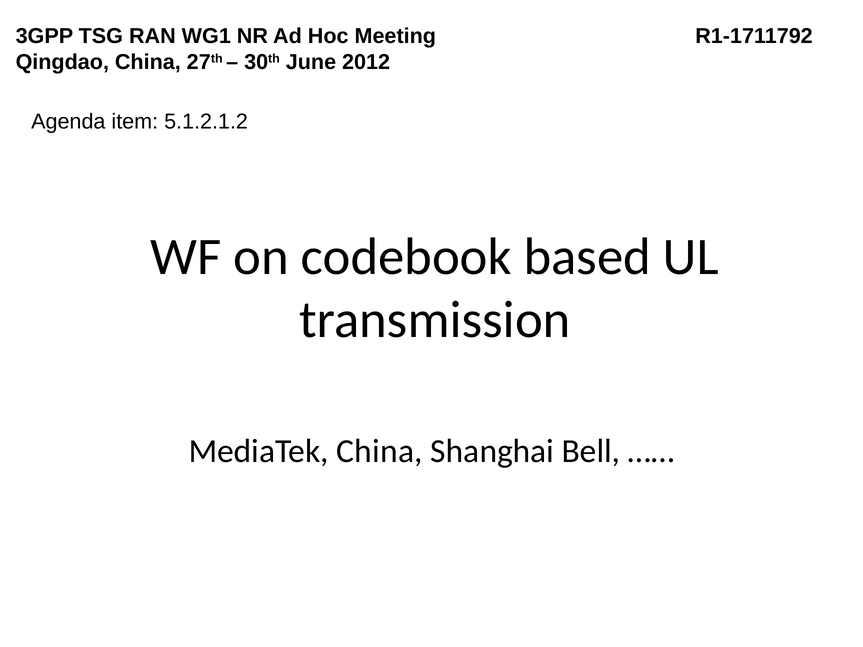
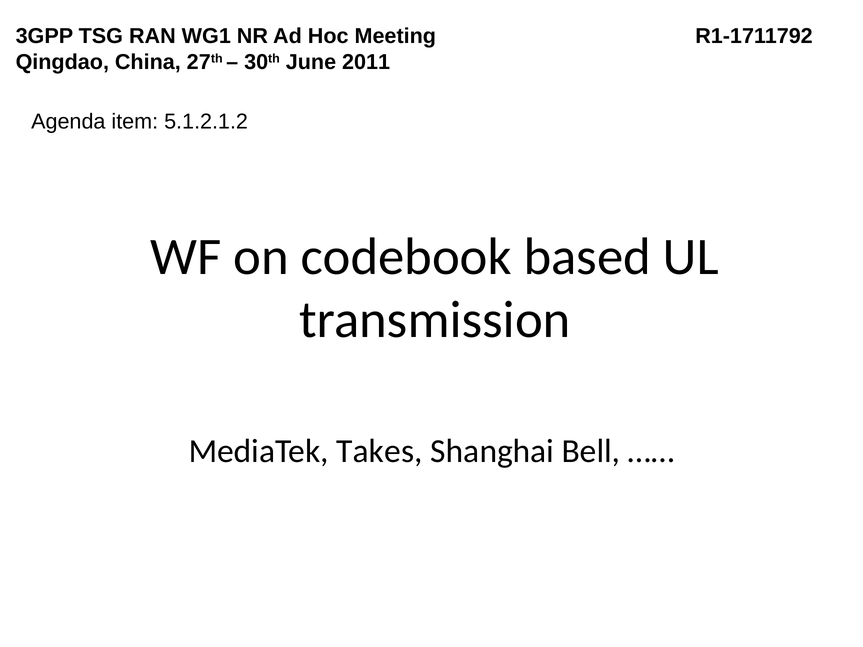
2012: 2012 -> 2011
MediaTek China: China -> Takes
